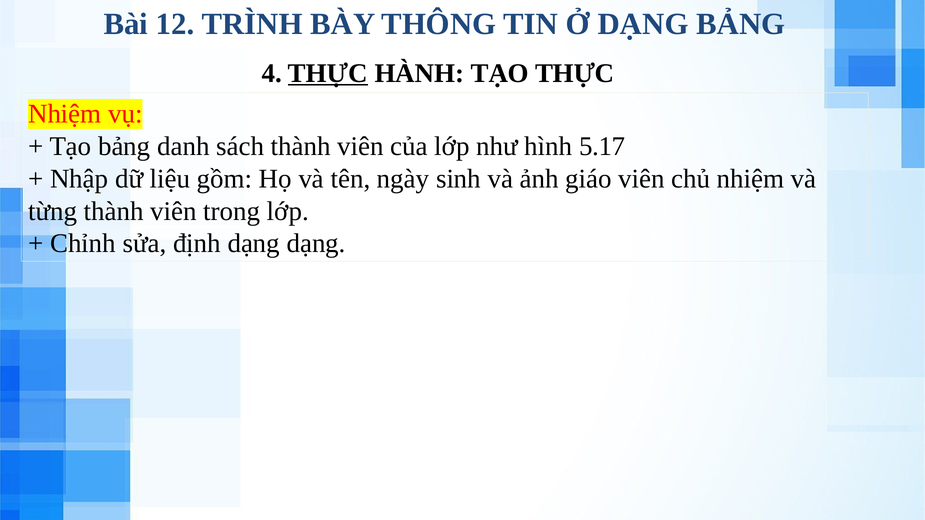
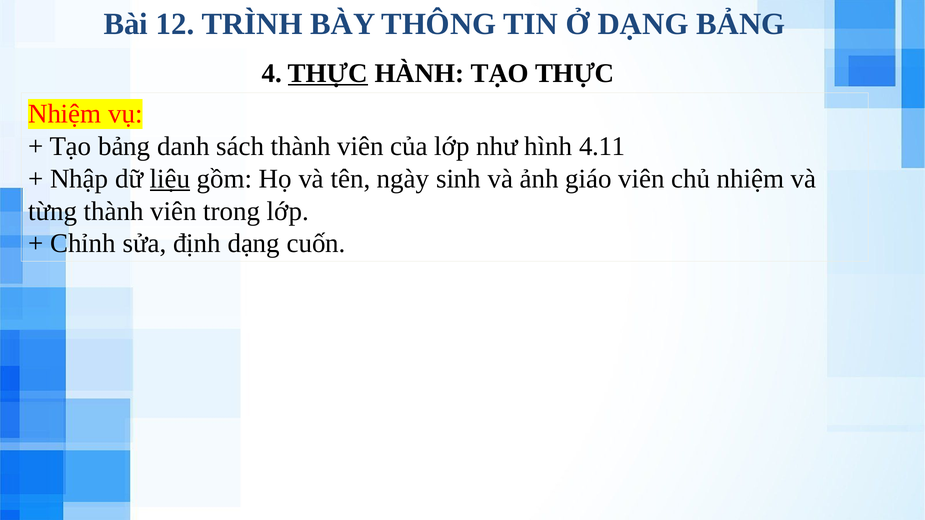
5.17: 5.17 -> 4.11
liệu underline: none -> present
dạng dạng: dạng -> cuốn
